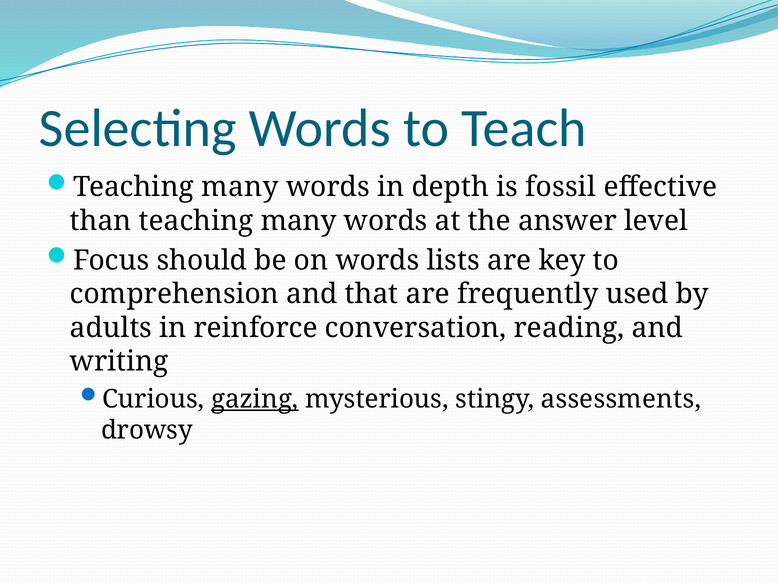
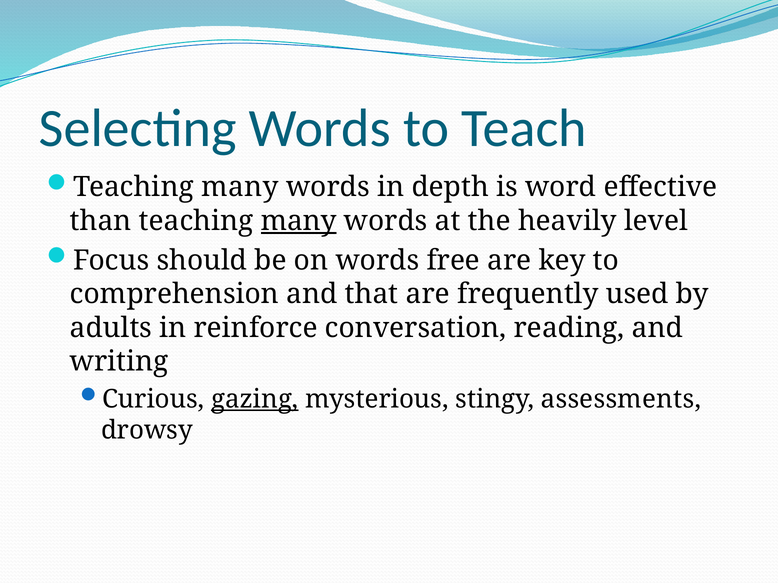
fossil: fossil -> word
many at (299, 221) underline: none -> present
answer: answer -> heavily
lists: lists -> free
